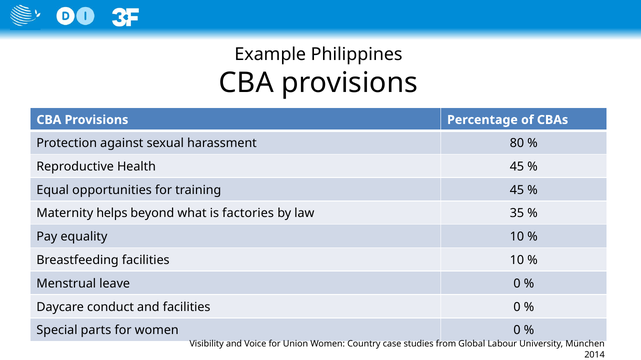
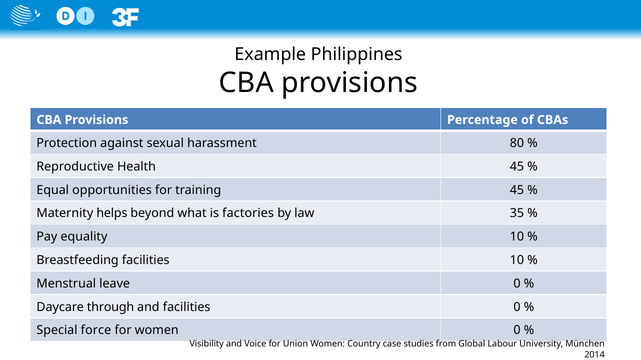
conduct: conduct -> through
parts: parts -> force
